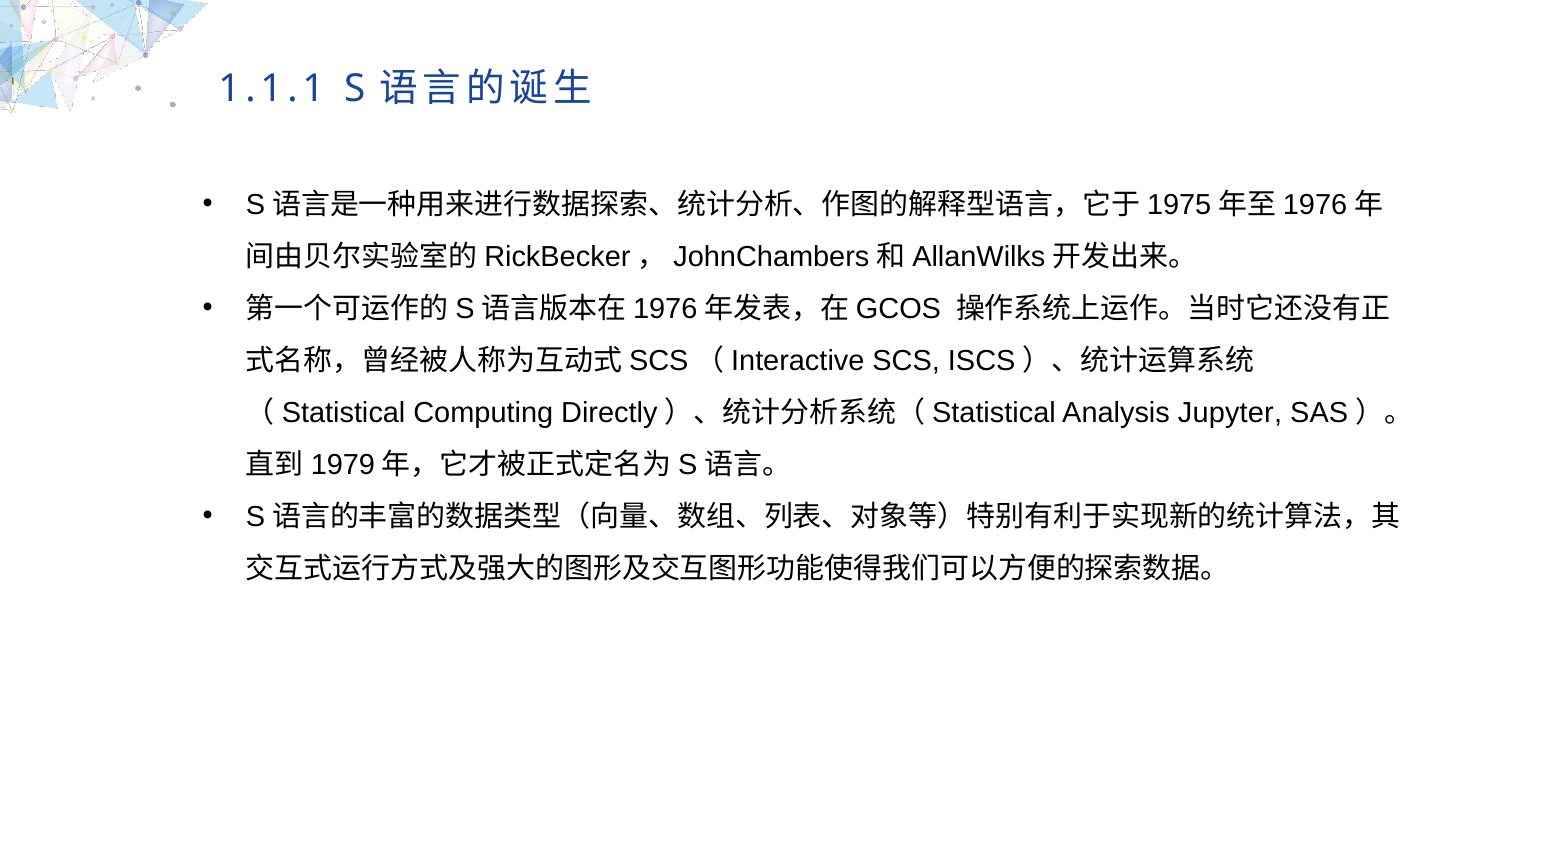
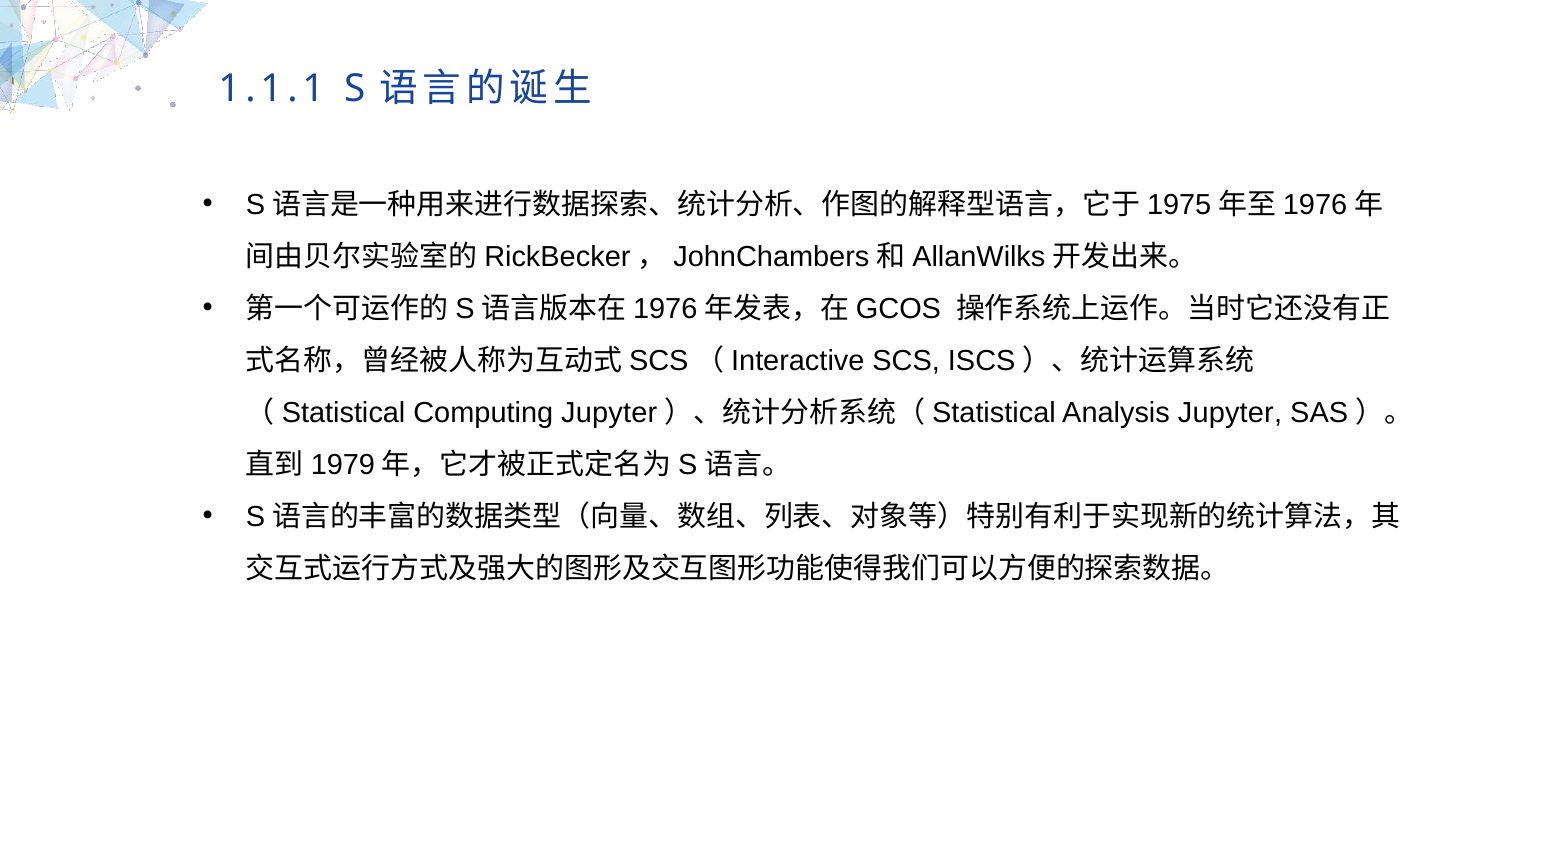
Directly at (609, 413): Directly -> Jupyter
